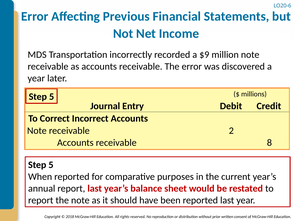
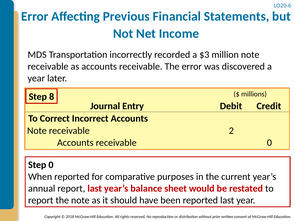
$9: $9 -> $3
5 at (52, 97): 5 -> 8
receivable 8: 8 -> 0
5 at (51, 165): 5 -> 0
